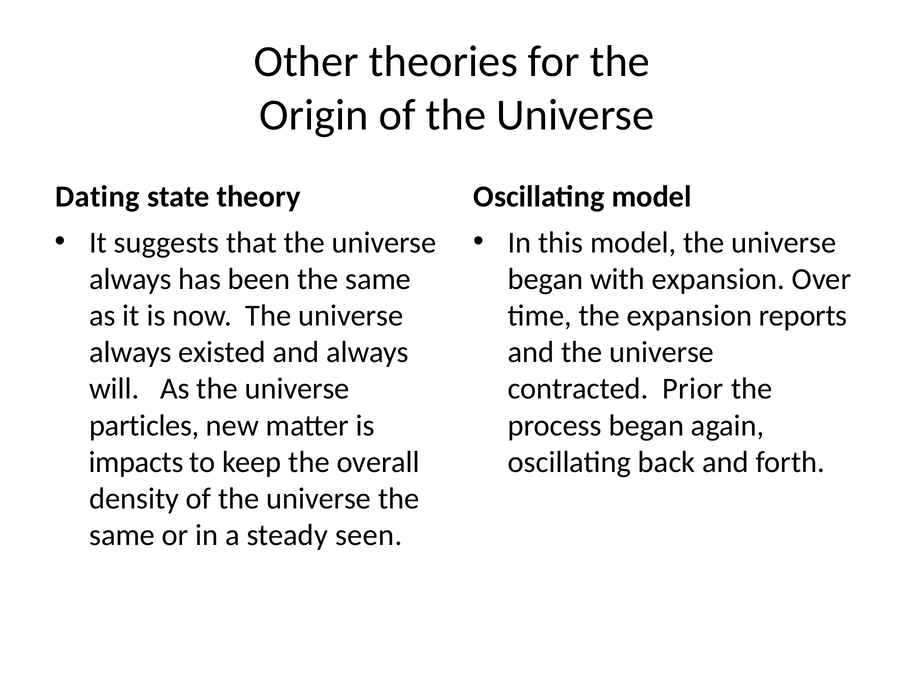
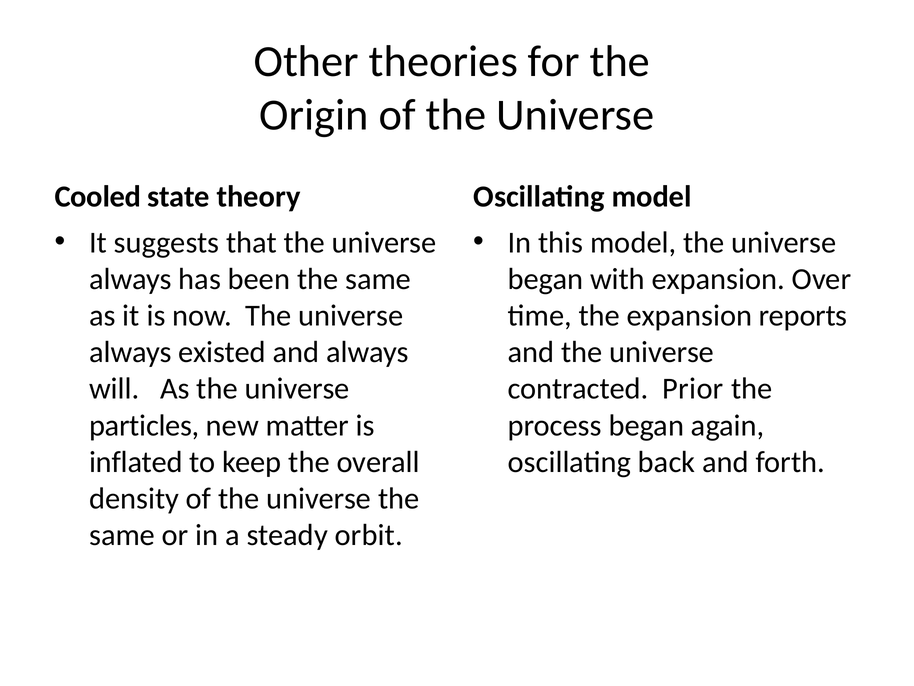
Dating: Dating -> Cooled
impacts: impacts -> inflated
seen: seen -> orbit
